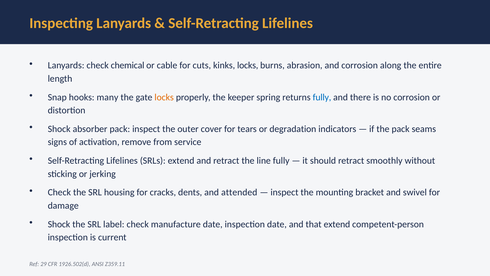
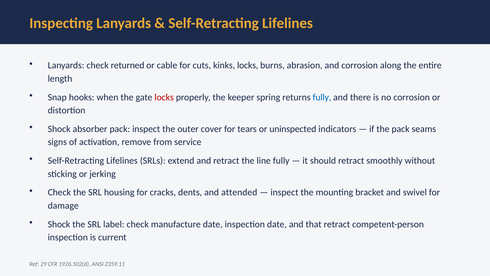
chemical: chemical -> returned
many: many -> when
locks at (164, 97) colour: orange -> red
degradation: degradation -> uninspected
that extend: extend -> retract
